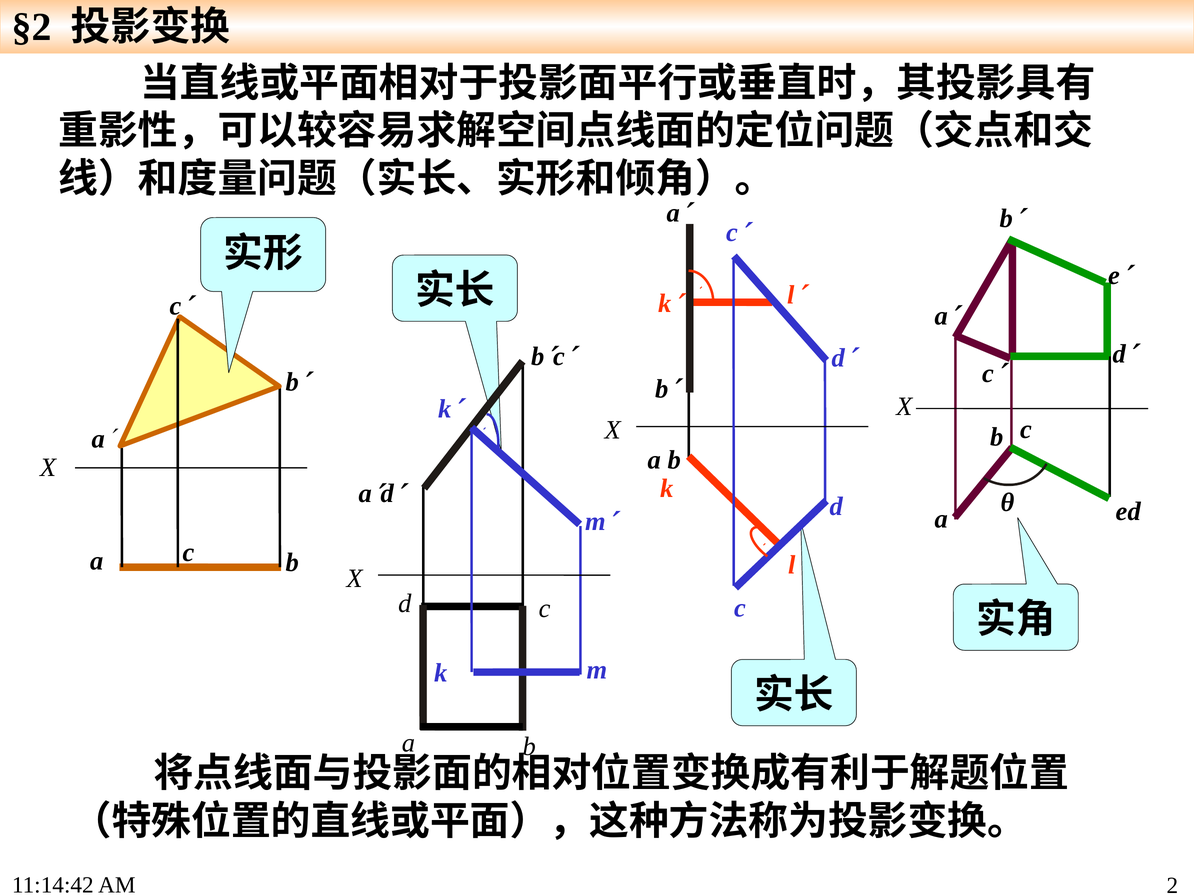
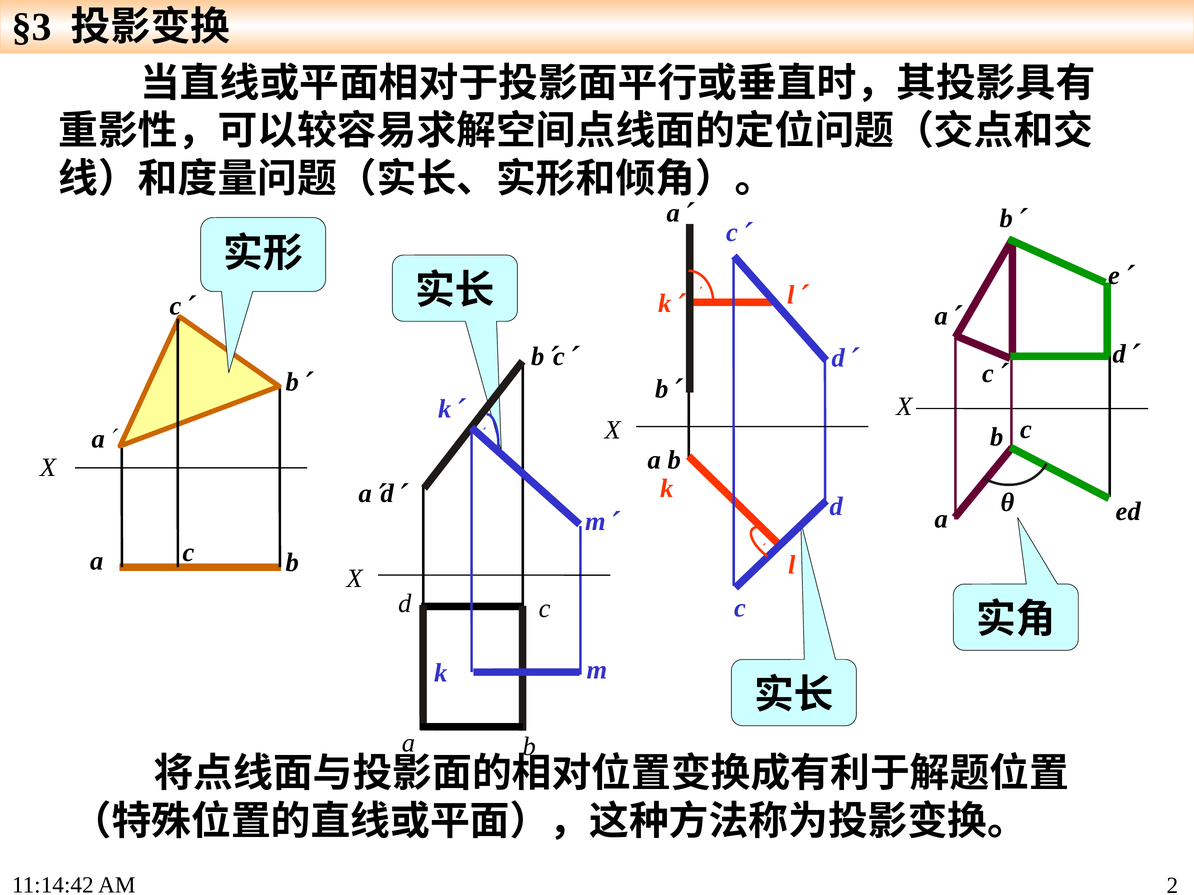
§2: §2 -> §3
